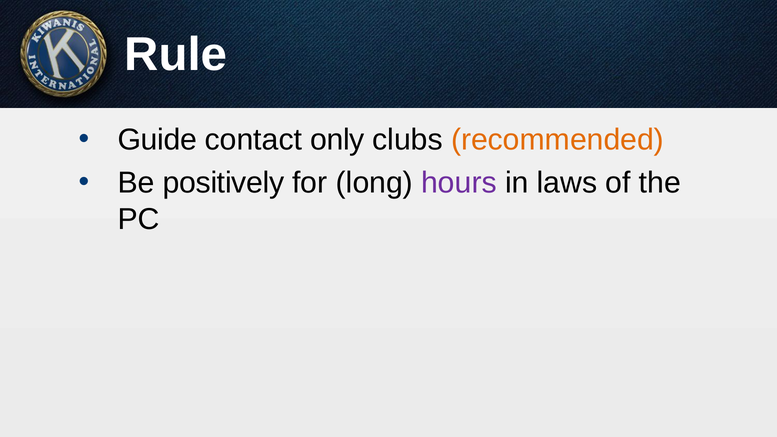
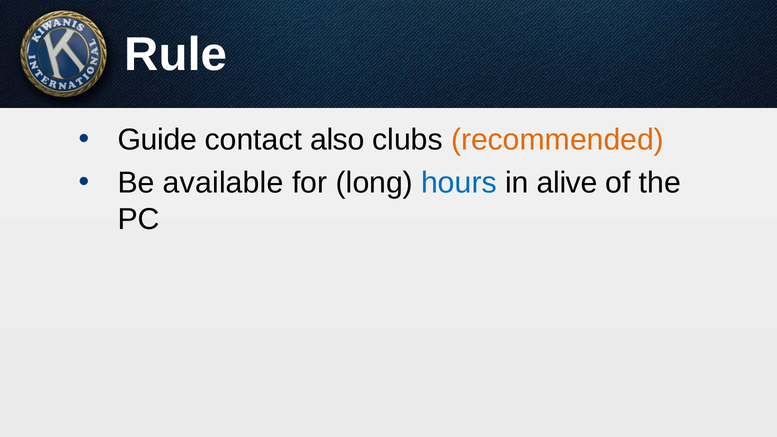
only: only -> also
positively: positively -> available
hours colour: purple -> blue
laws: laws -> alive
